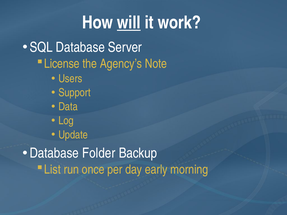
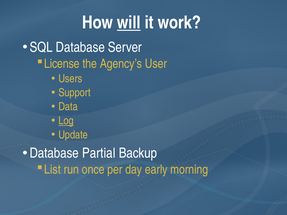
Note: Note -> User
Log underline: none -> present
Folder: Folder -> Partial
